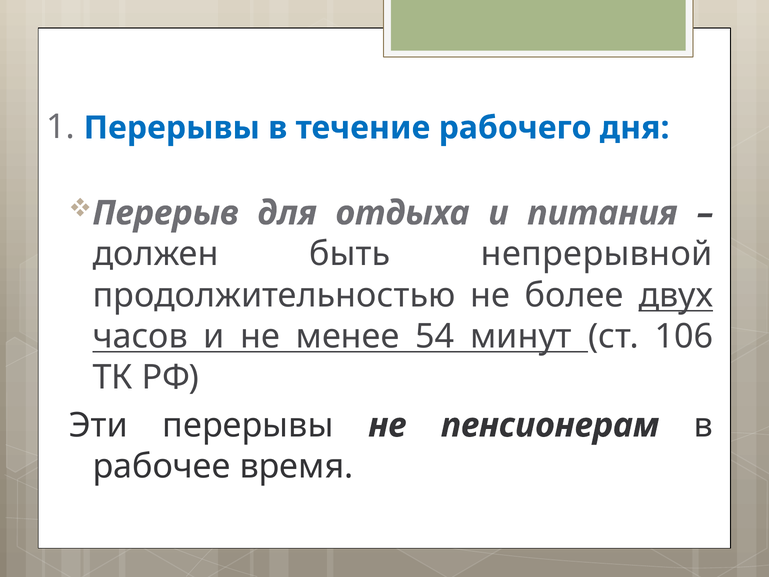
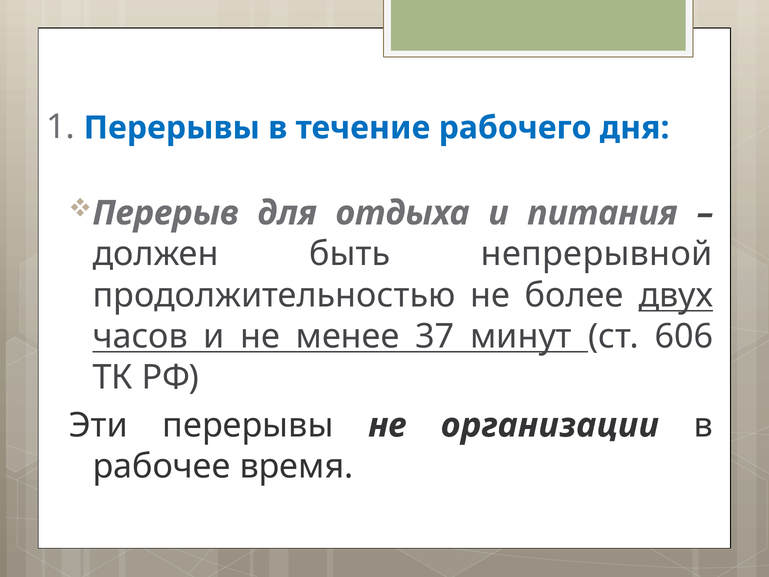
54: 54 -> 37
106: 106 -> 606
пенсионерам: пенсионерам -> организации
